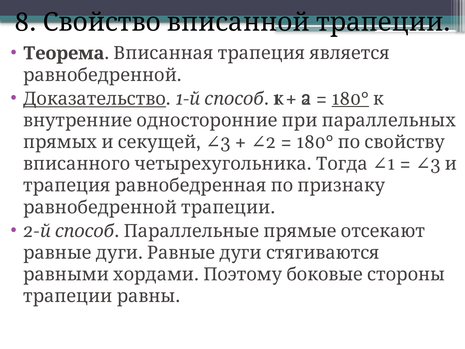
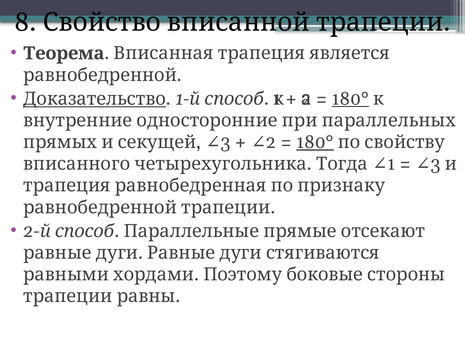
180° at (315, 142) underline: none -> present
